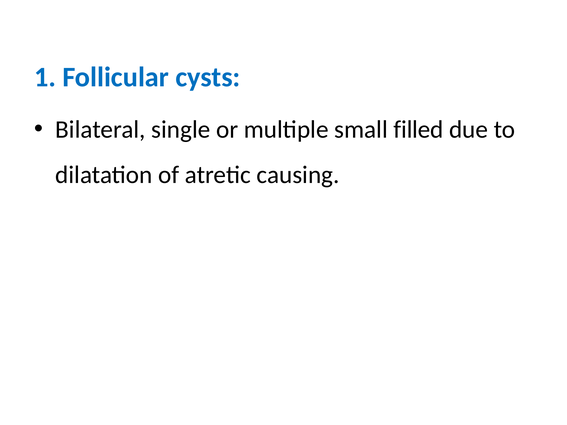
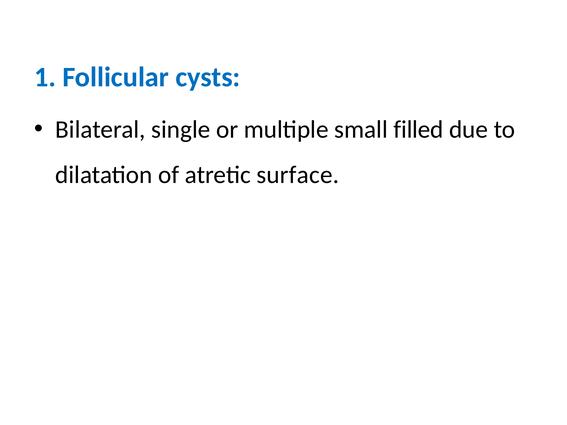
causing: causing -> surface
